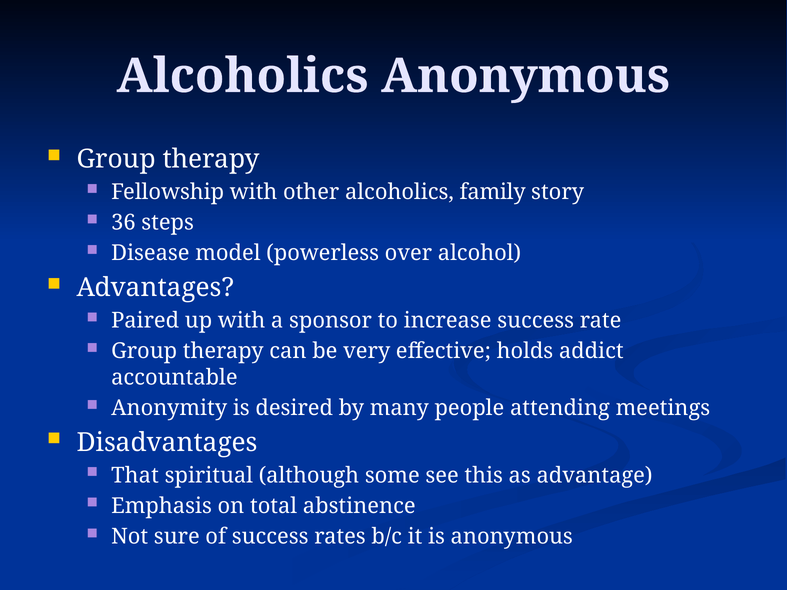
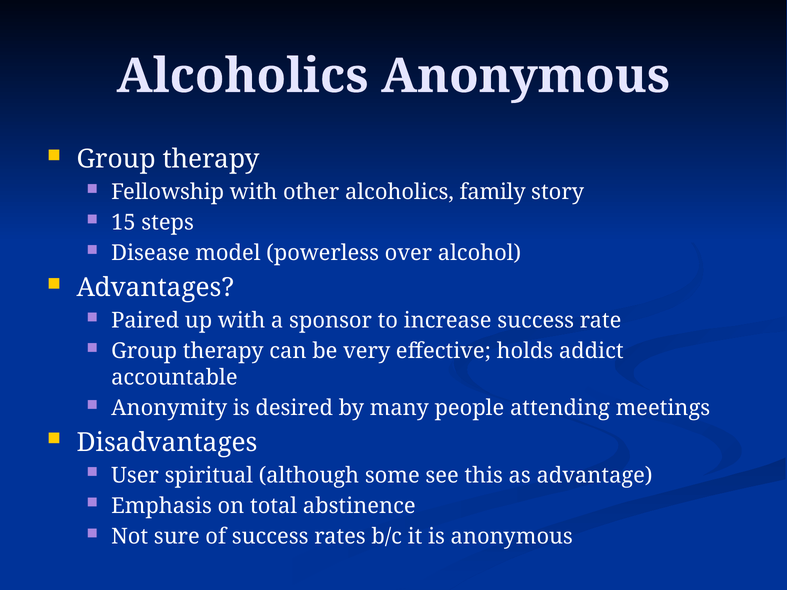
36: 36 -> 15
That: That -> User
